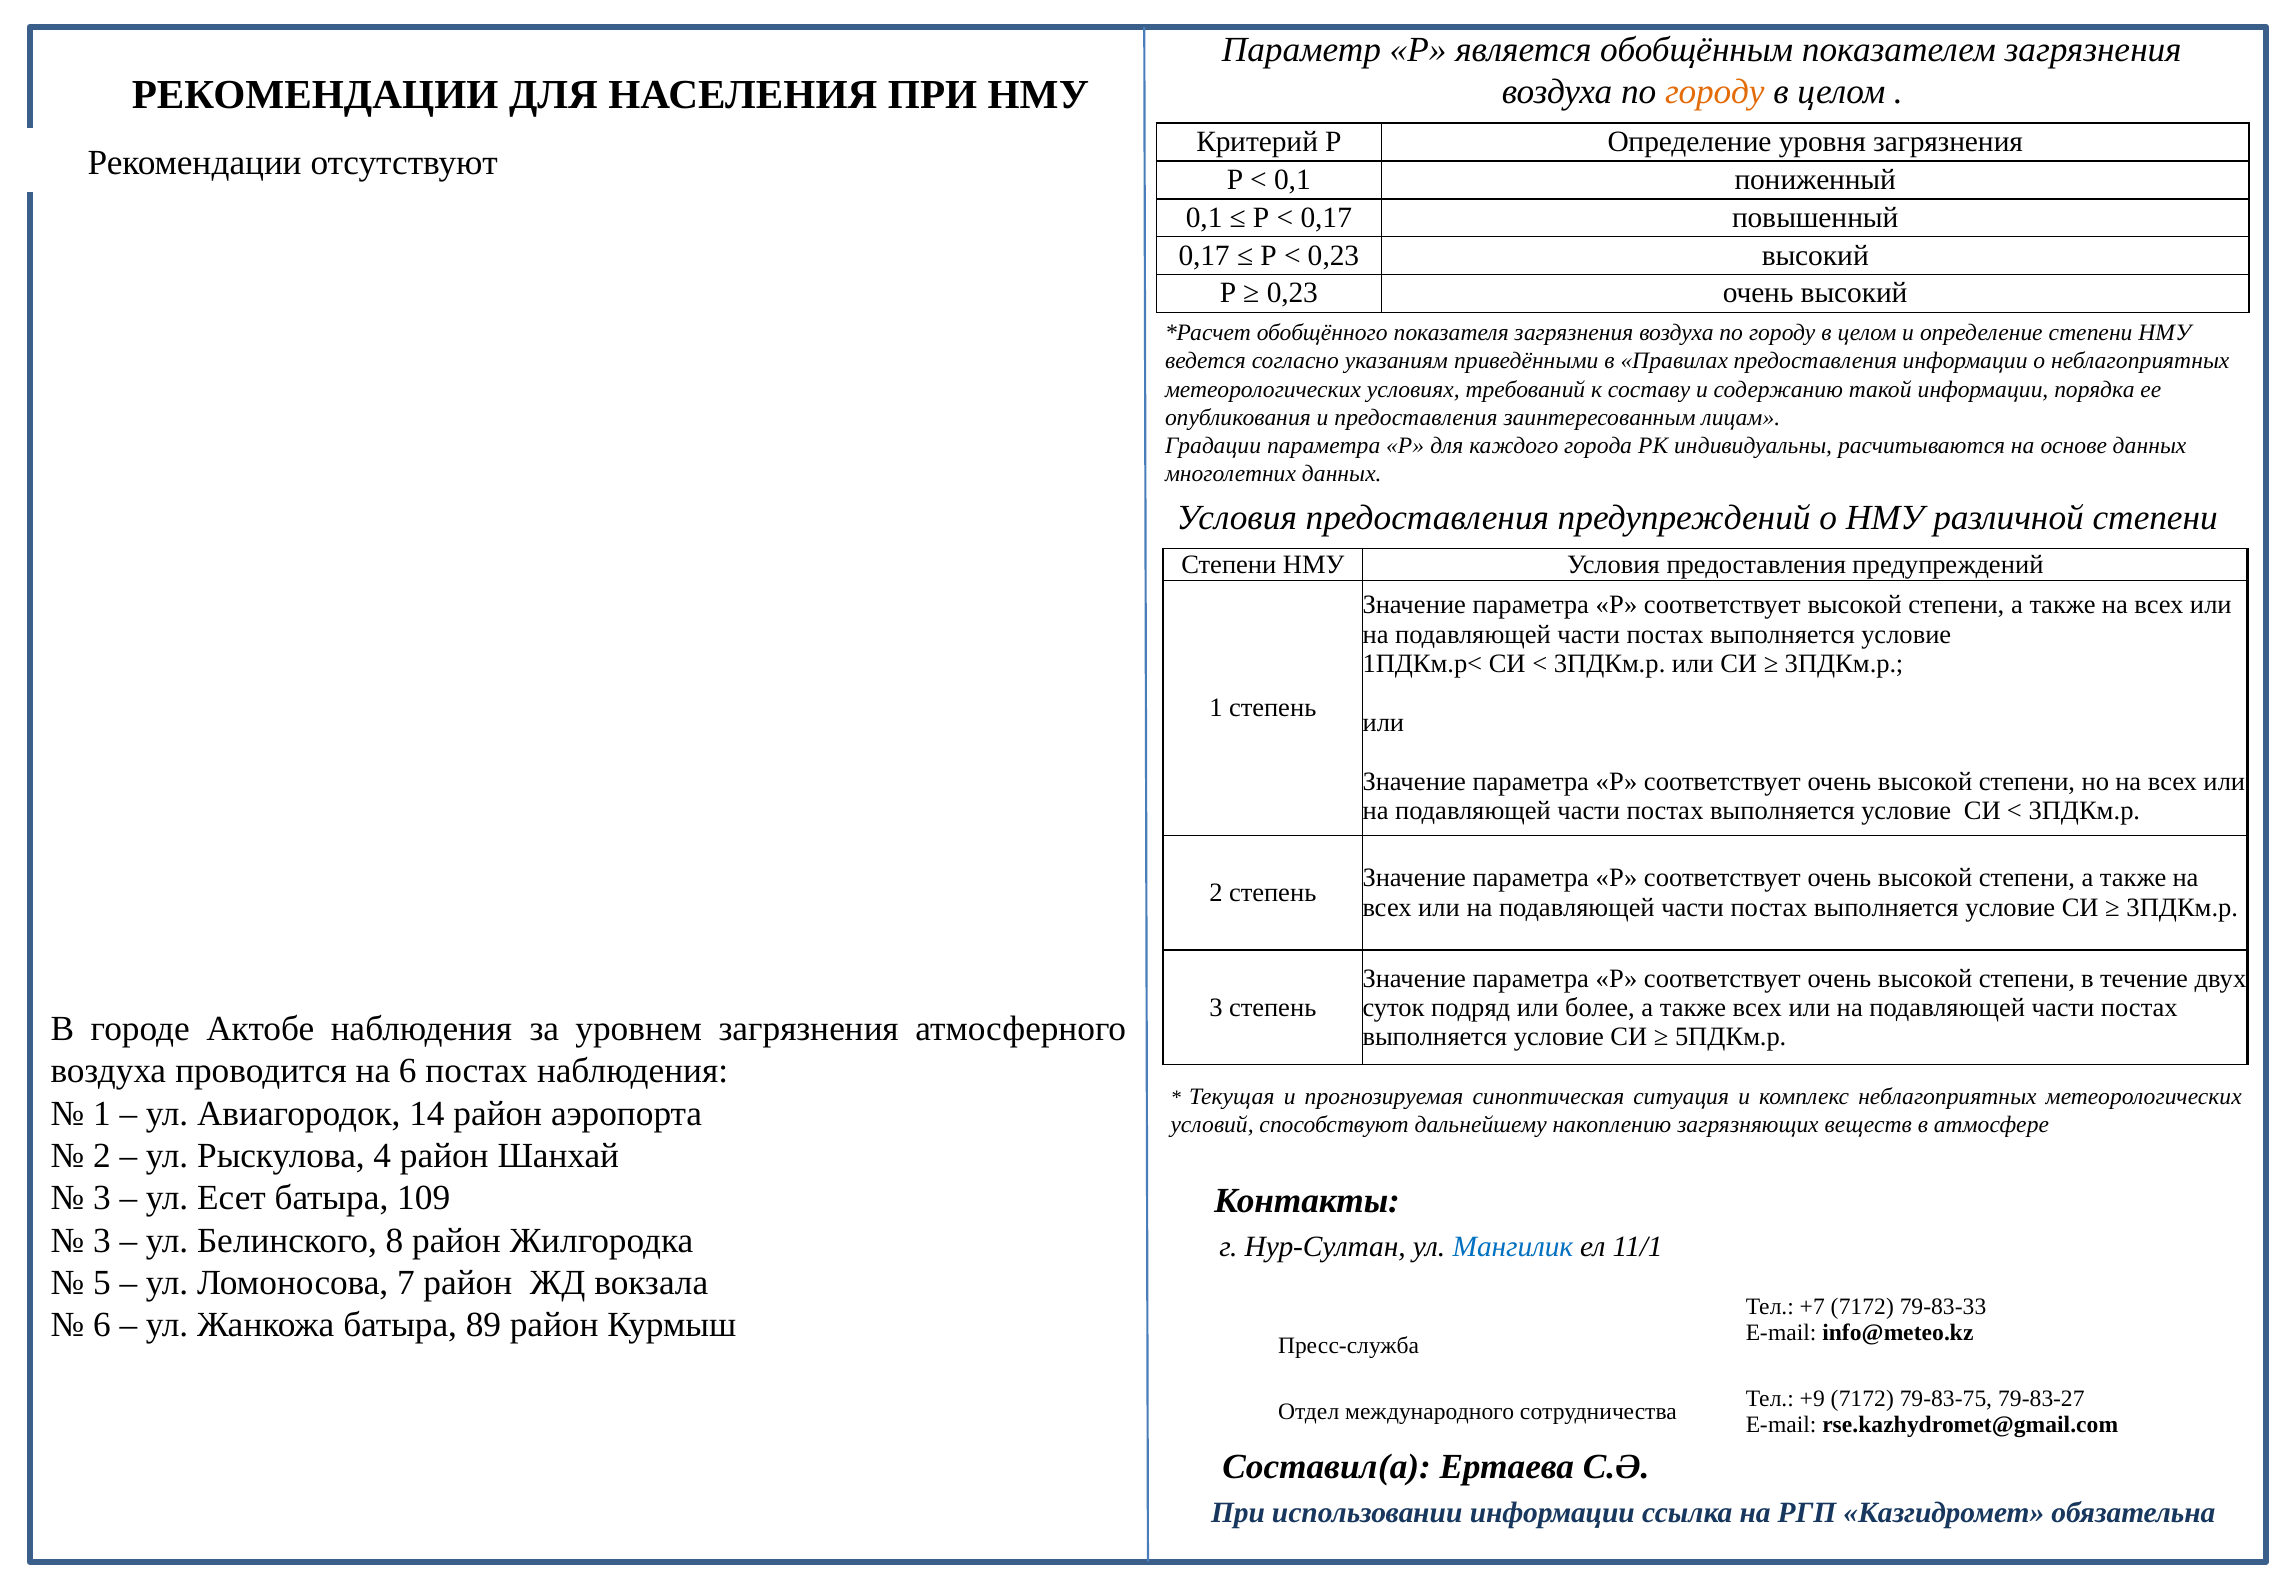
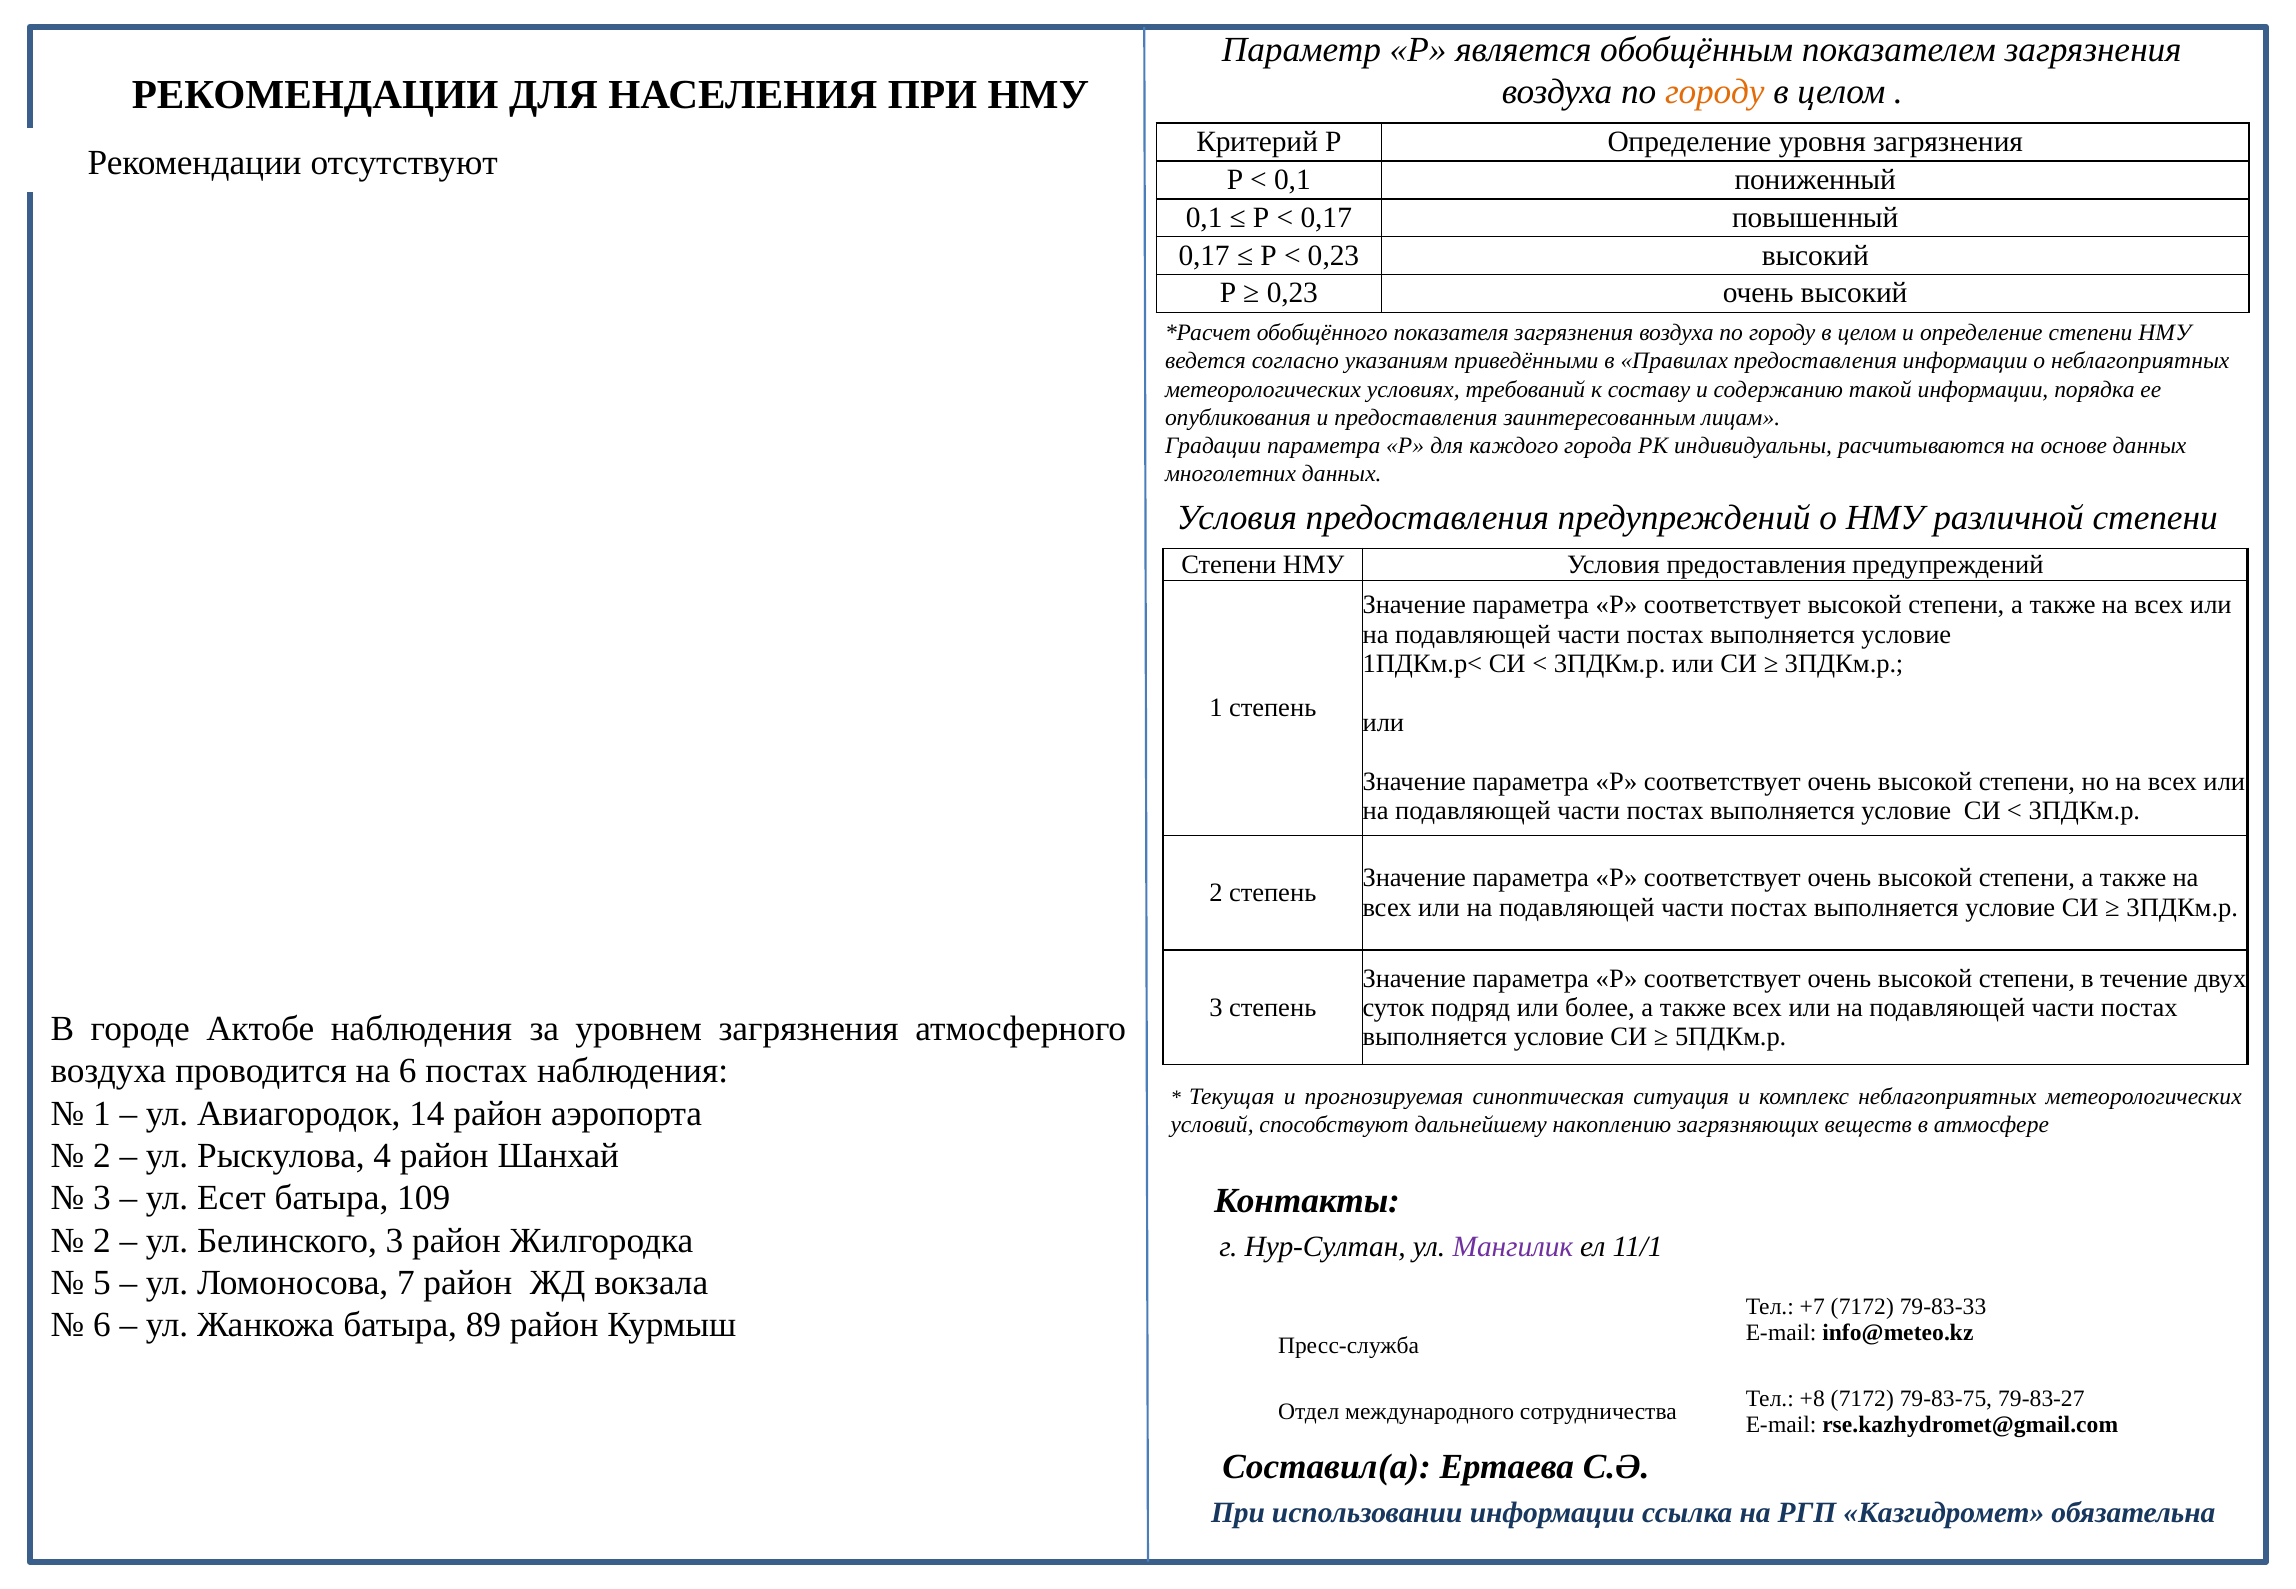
3 at (102, 1241): 3 -> 2
Белинского 8: 8 -> 3
Мангилик colour: blue -> purple
+9: +9 -> +8
